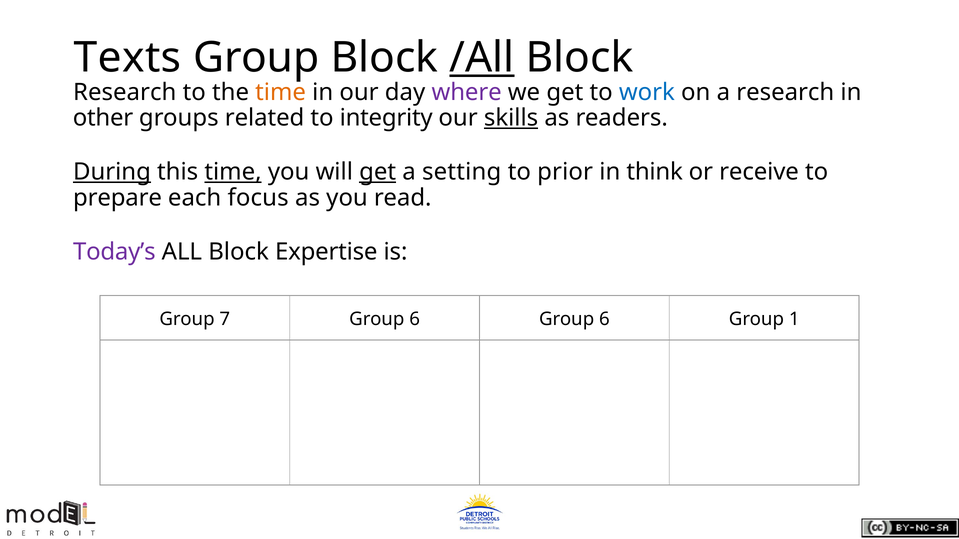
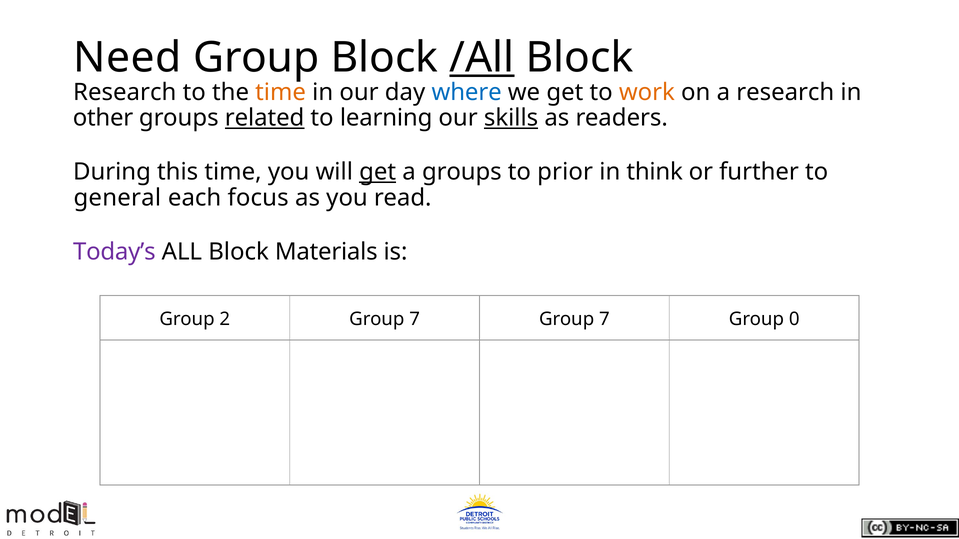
Texts: Texts -> Need
where colour: purple -> blue
work colour: blue -> orange
related underline: none -> present
integrity: integrity -> learning
During underline: present -> none
time at (233, 172) underline: present -> none
a setting: setting -> groups
receive: receive -> further
prepare: prepare -> general
Expertise: Expertise -> Materials
7: 7 -> 2
6 at (415, 319): 6 -> 7
6 at (604, 319): 6 -> 7
1: 1 -> 0
